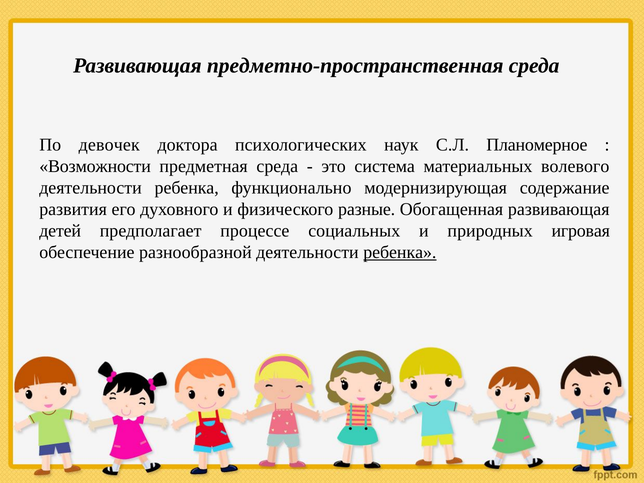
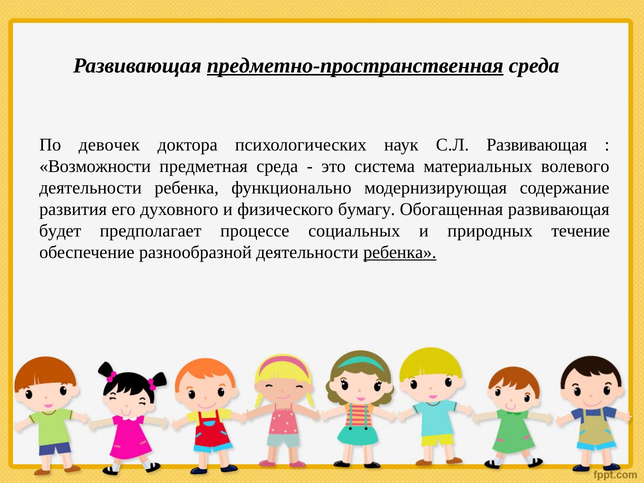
предметно-пространственная underline: none -> present
С.Л Планомерное: Планомерное -> Развивающая
разные: разные -> бумагу
детей: детей -> будет
игровая: игровая -> течение
